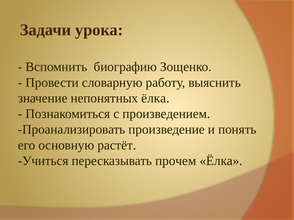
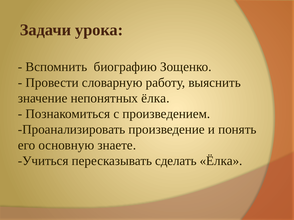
растёт: растёт -> знаете
прочем: прочем -> сделать
